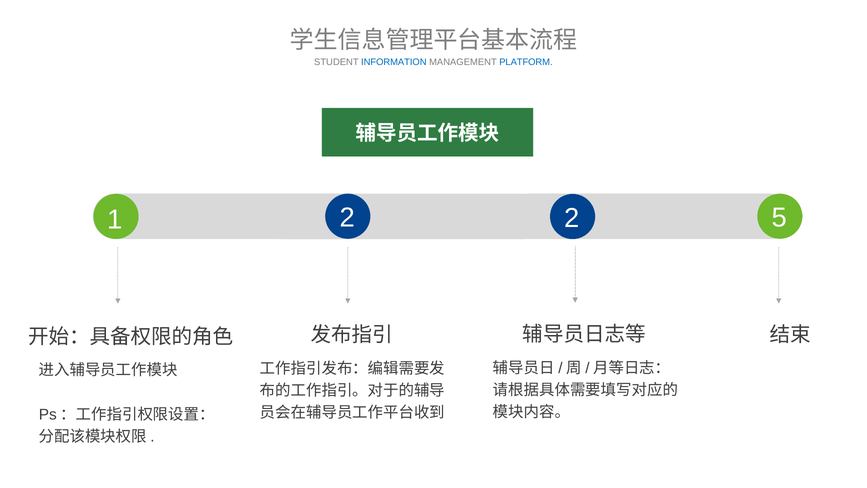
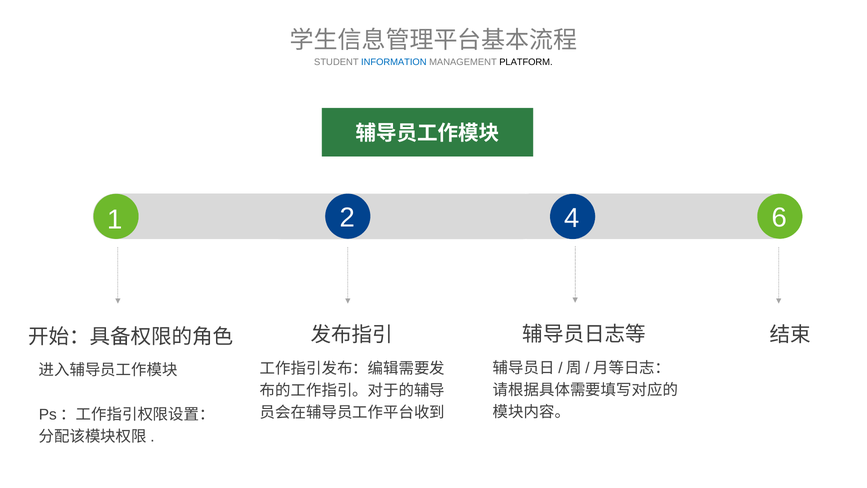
PLATFORM colour: blue -> black
2 2: 2 -> 4
5: 5 -> 6
